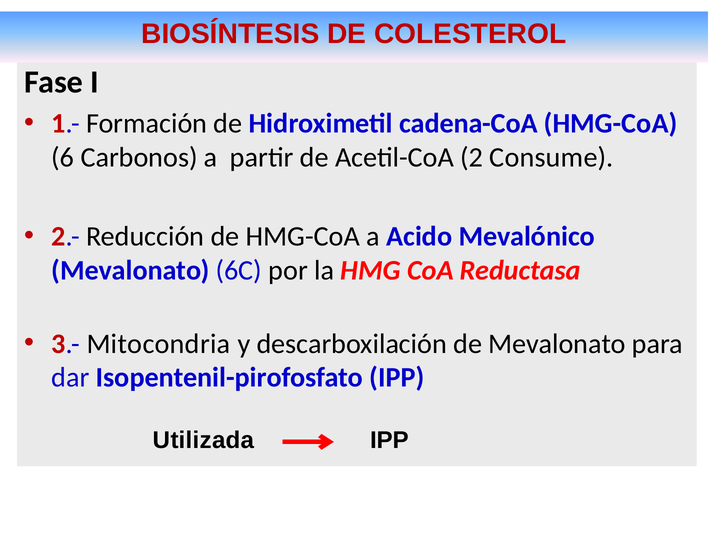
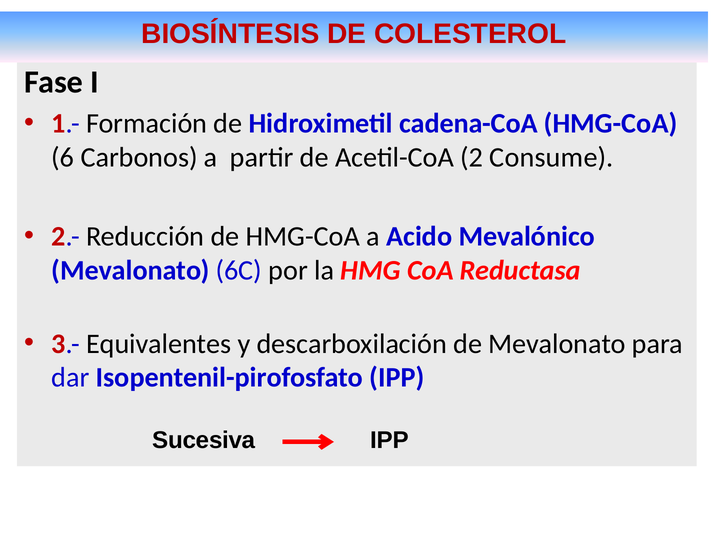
Mitocondria: Mitocondria -> Equivalentes
Utilizada: Utilizada -> Sucesiva
